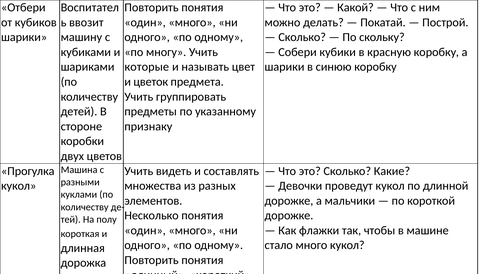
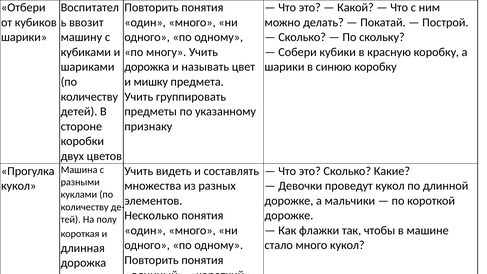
которые at (147, 67): которые -> дорожка
цветок: цветок -> мишку
